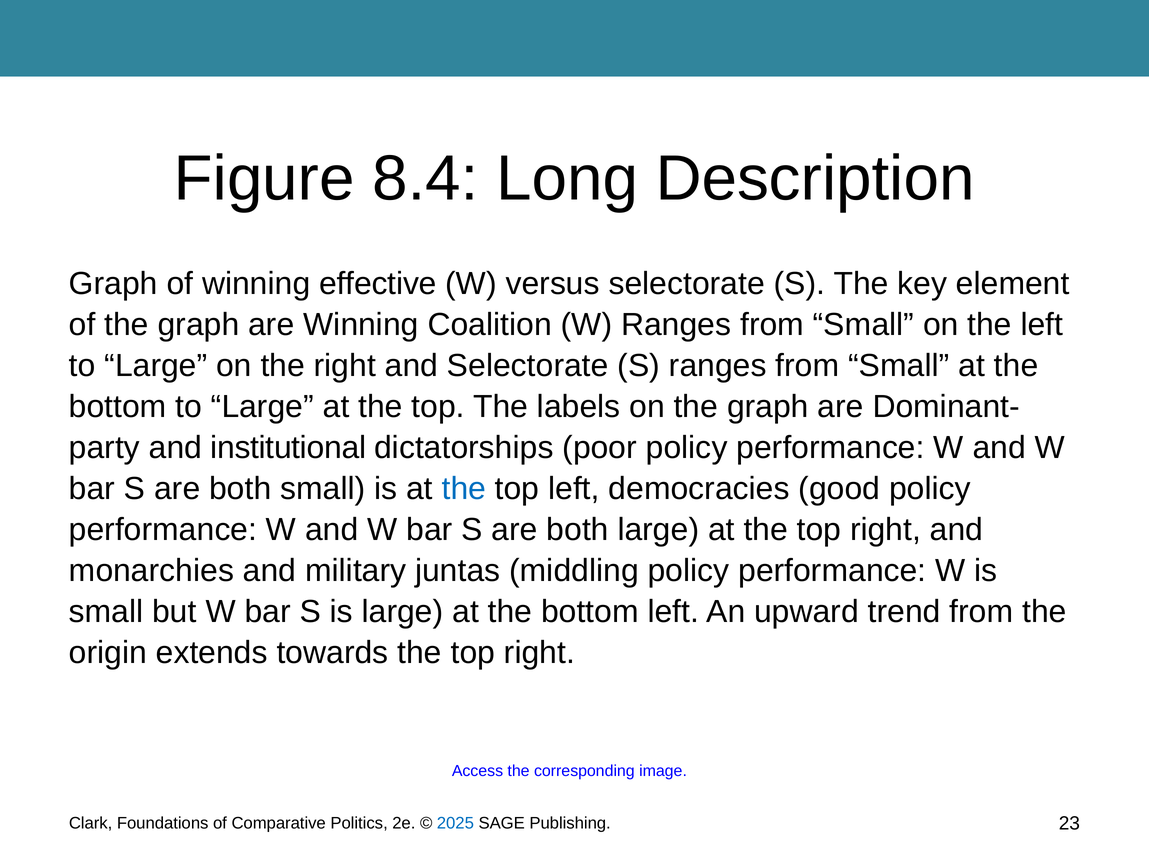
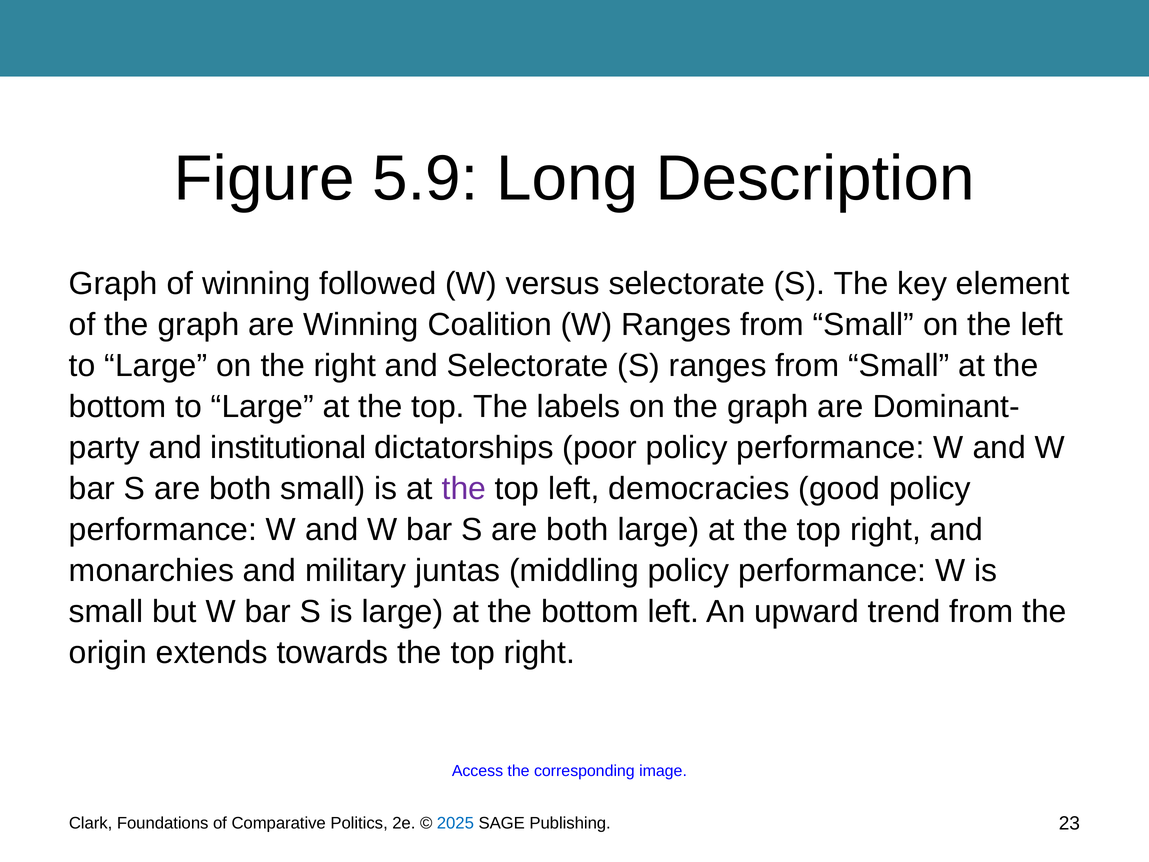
8.4: 8.4 -> 5.9
effective: effective -> followed
the at (464, 488) colour: blue -> purple
